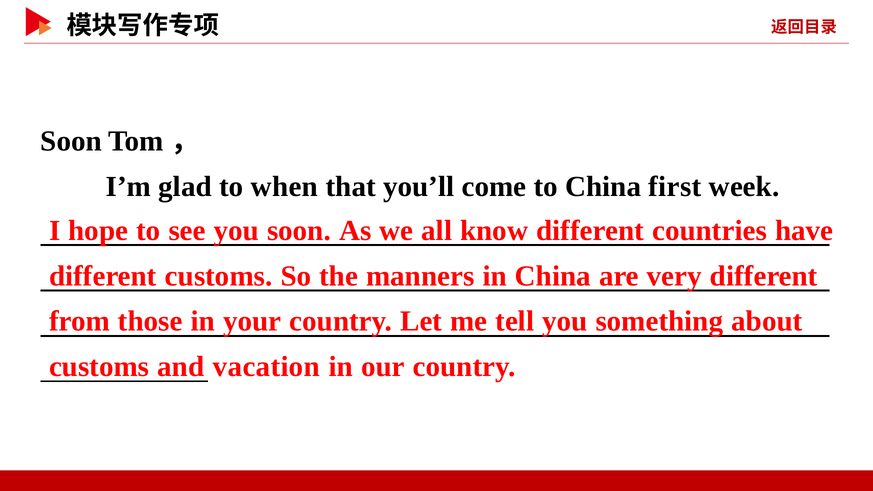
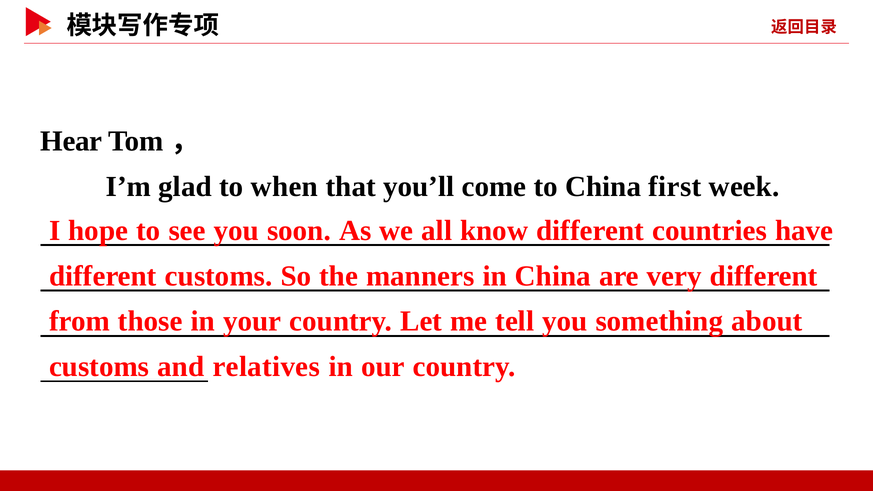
Soon at (71, 141): Soon -> Hear
vacation: vacation -> relatives
